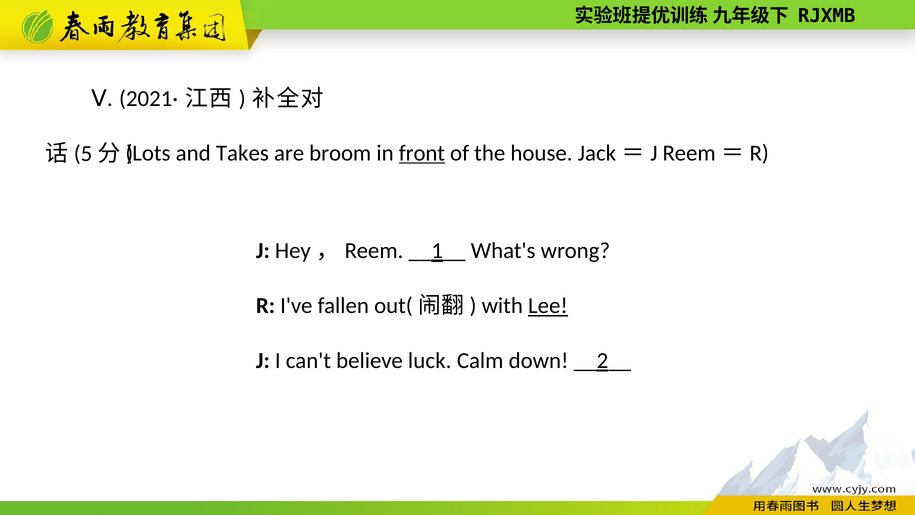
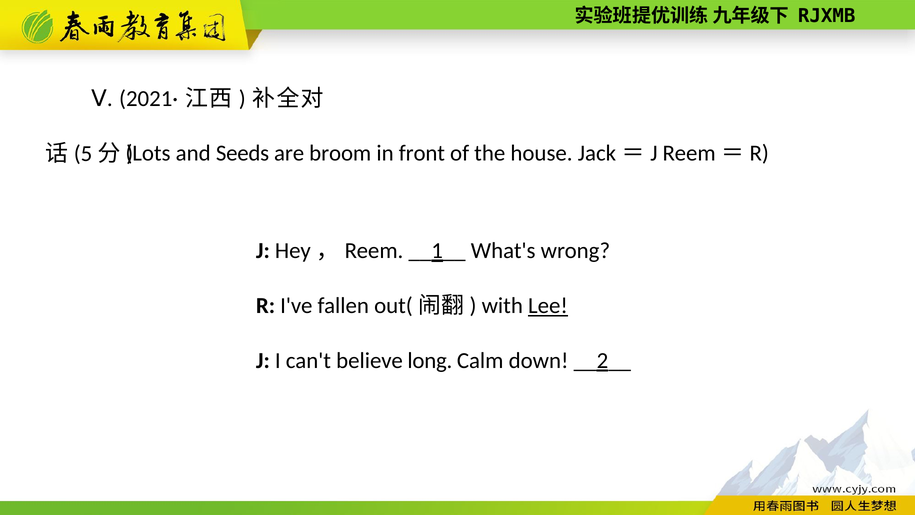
Takes: Takes -> Seeds
front underline: present -> none
luck: luck -> long
